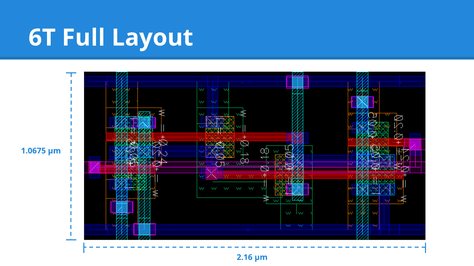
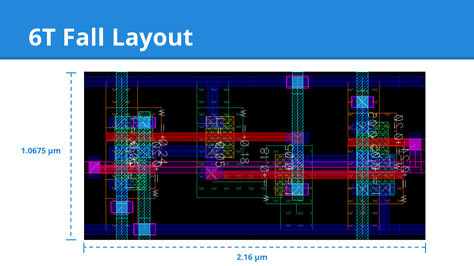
Full: Full -> Fall
